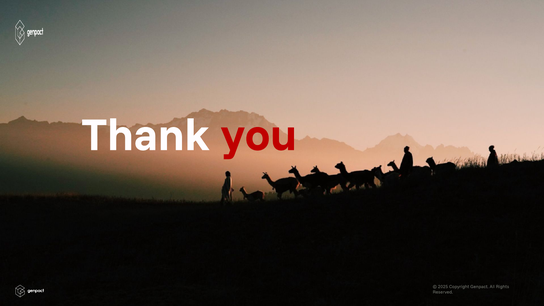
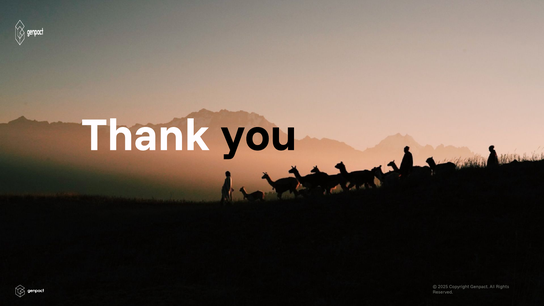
you colour: red -> black
